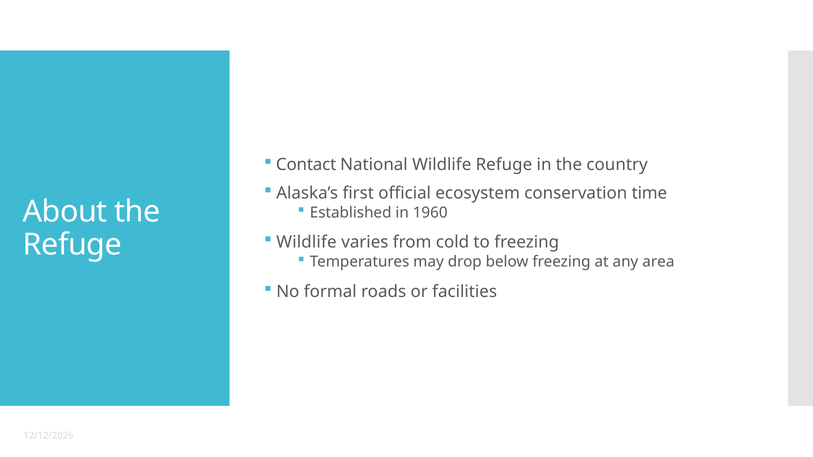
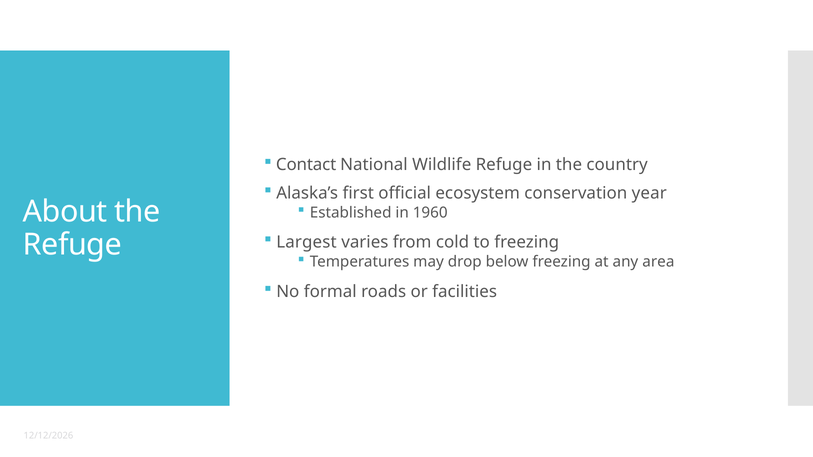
time: time -> year
Wildlife at (306, 242): Wildlife -> Largest
